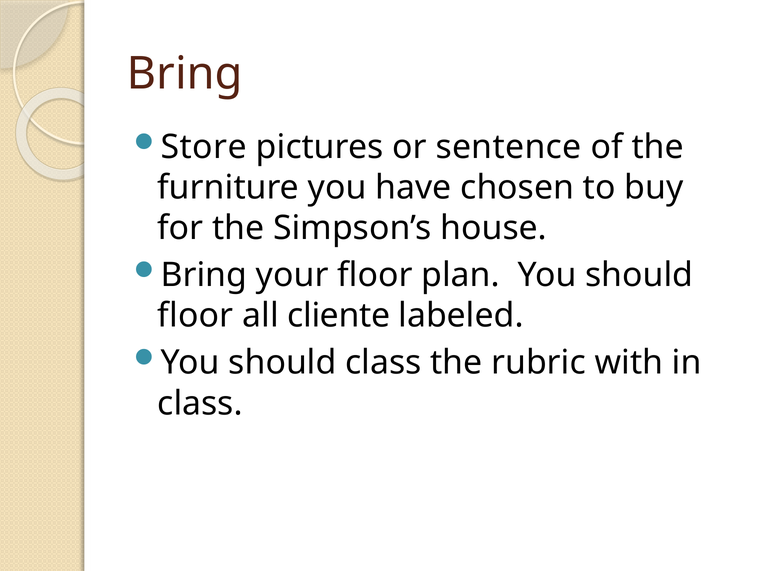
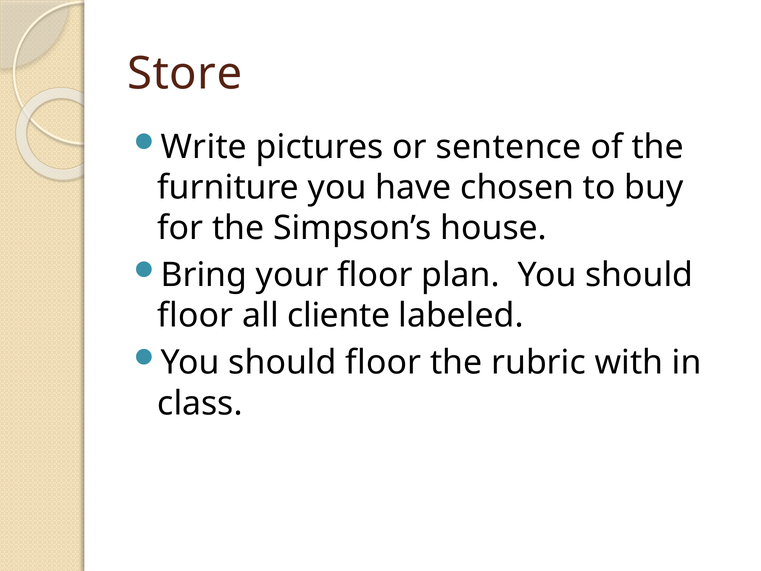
Bring at (185, 74): Bring -> Store
Store: Store -> Write
class at (383, 363): class -> floor
